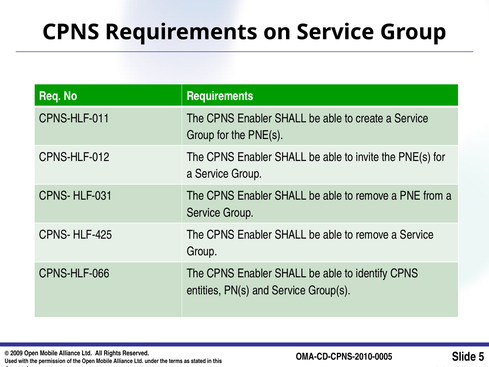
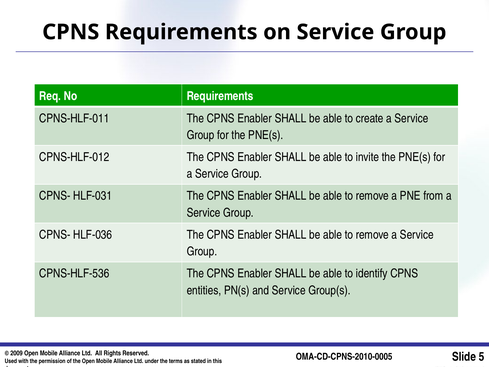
HLF-425: HLF-425 -> HLF-036
CPNS-HLF-066: CPNS-HLF-066 -> CPNS-HLF-536
